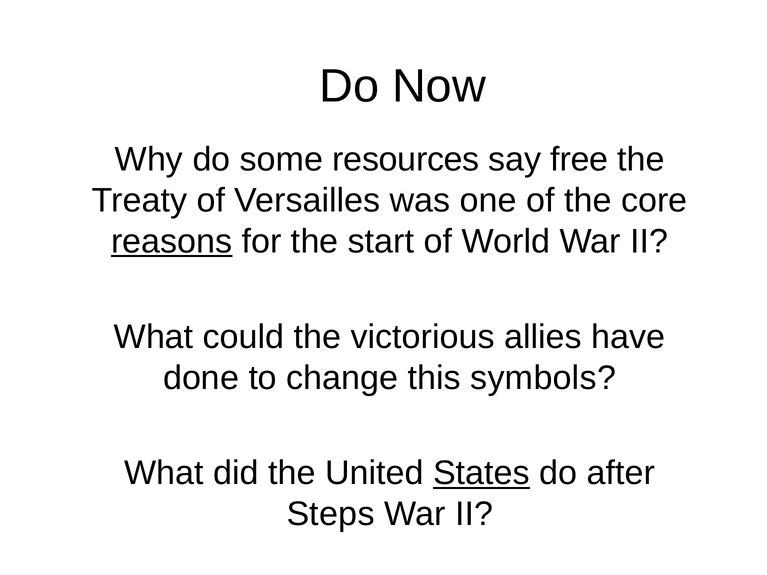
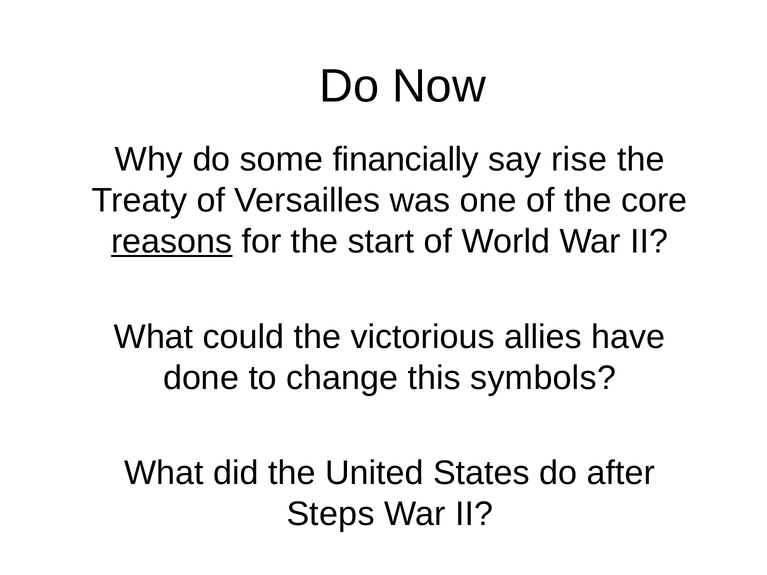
resources: resources -> financially
free: free -> rise
States underline: present -> none
